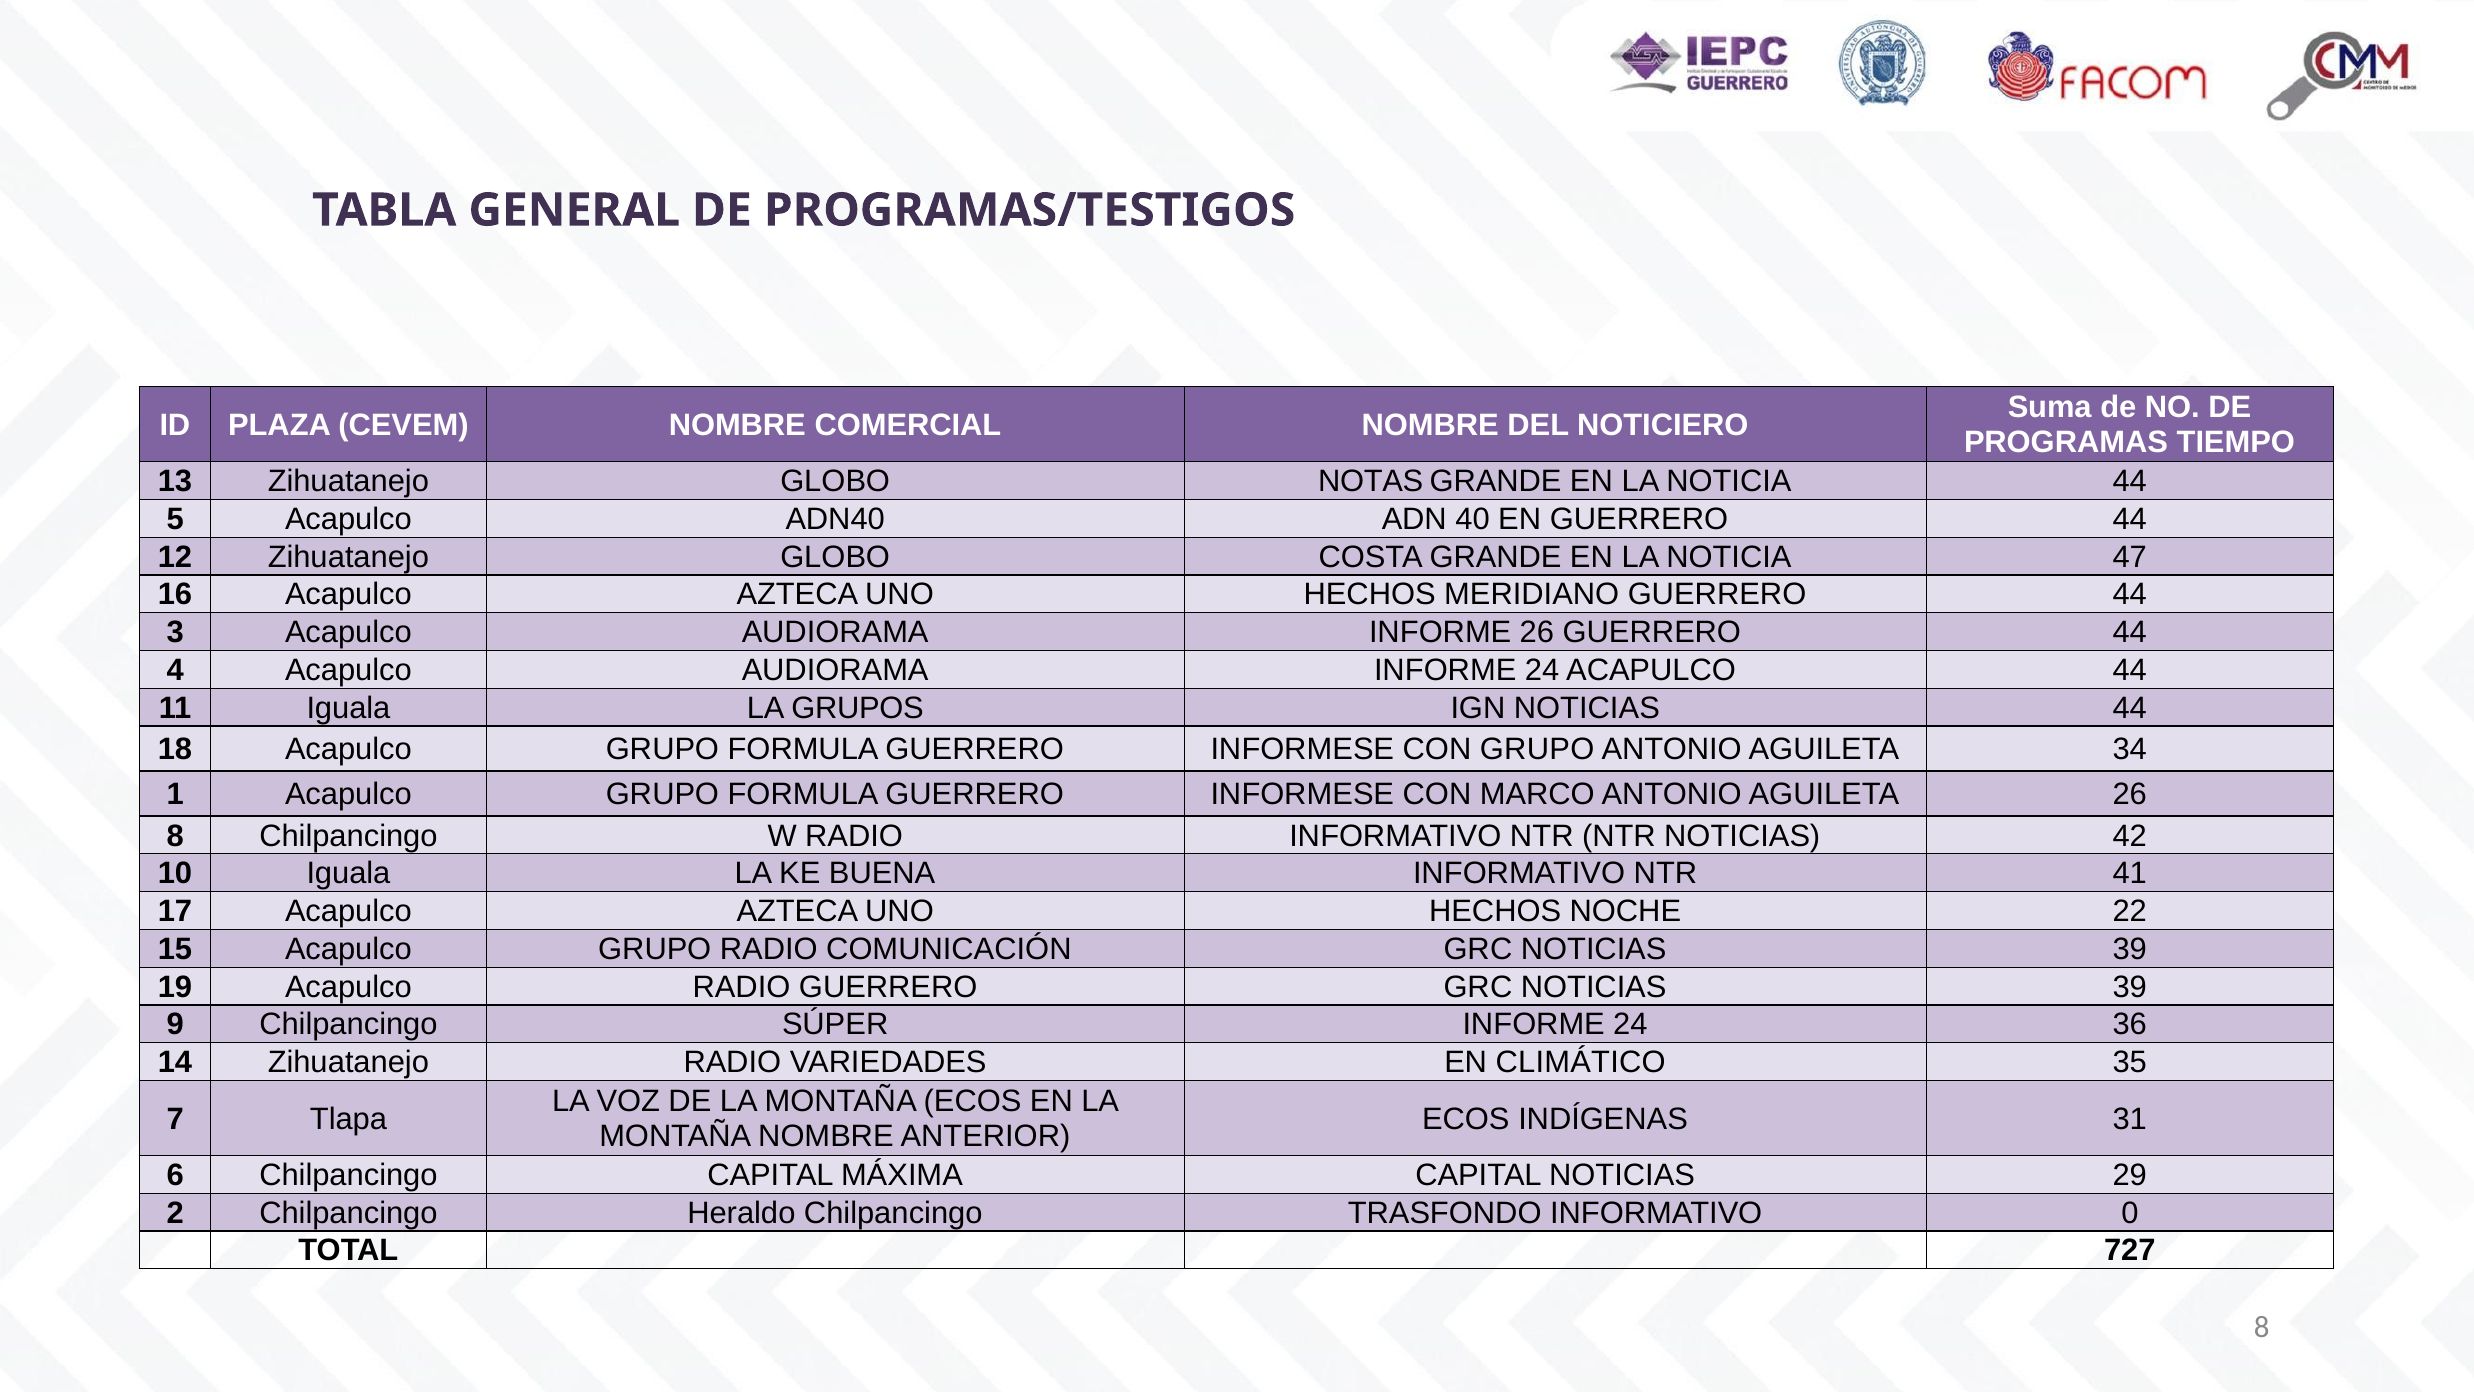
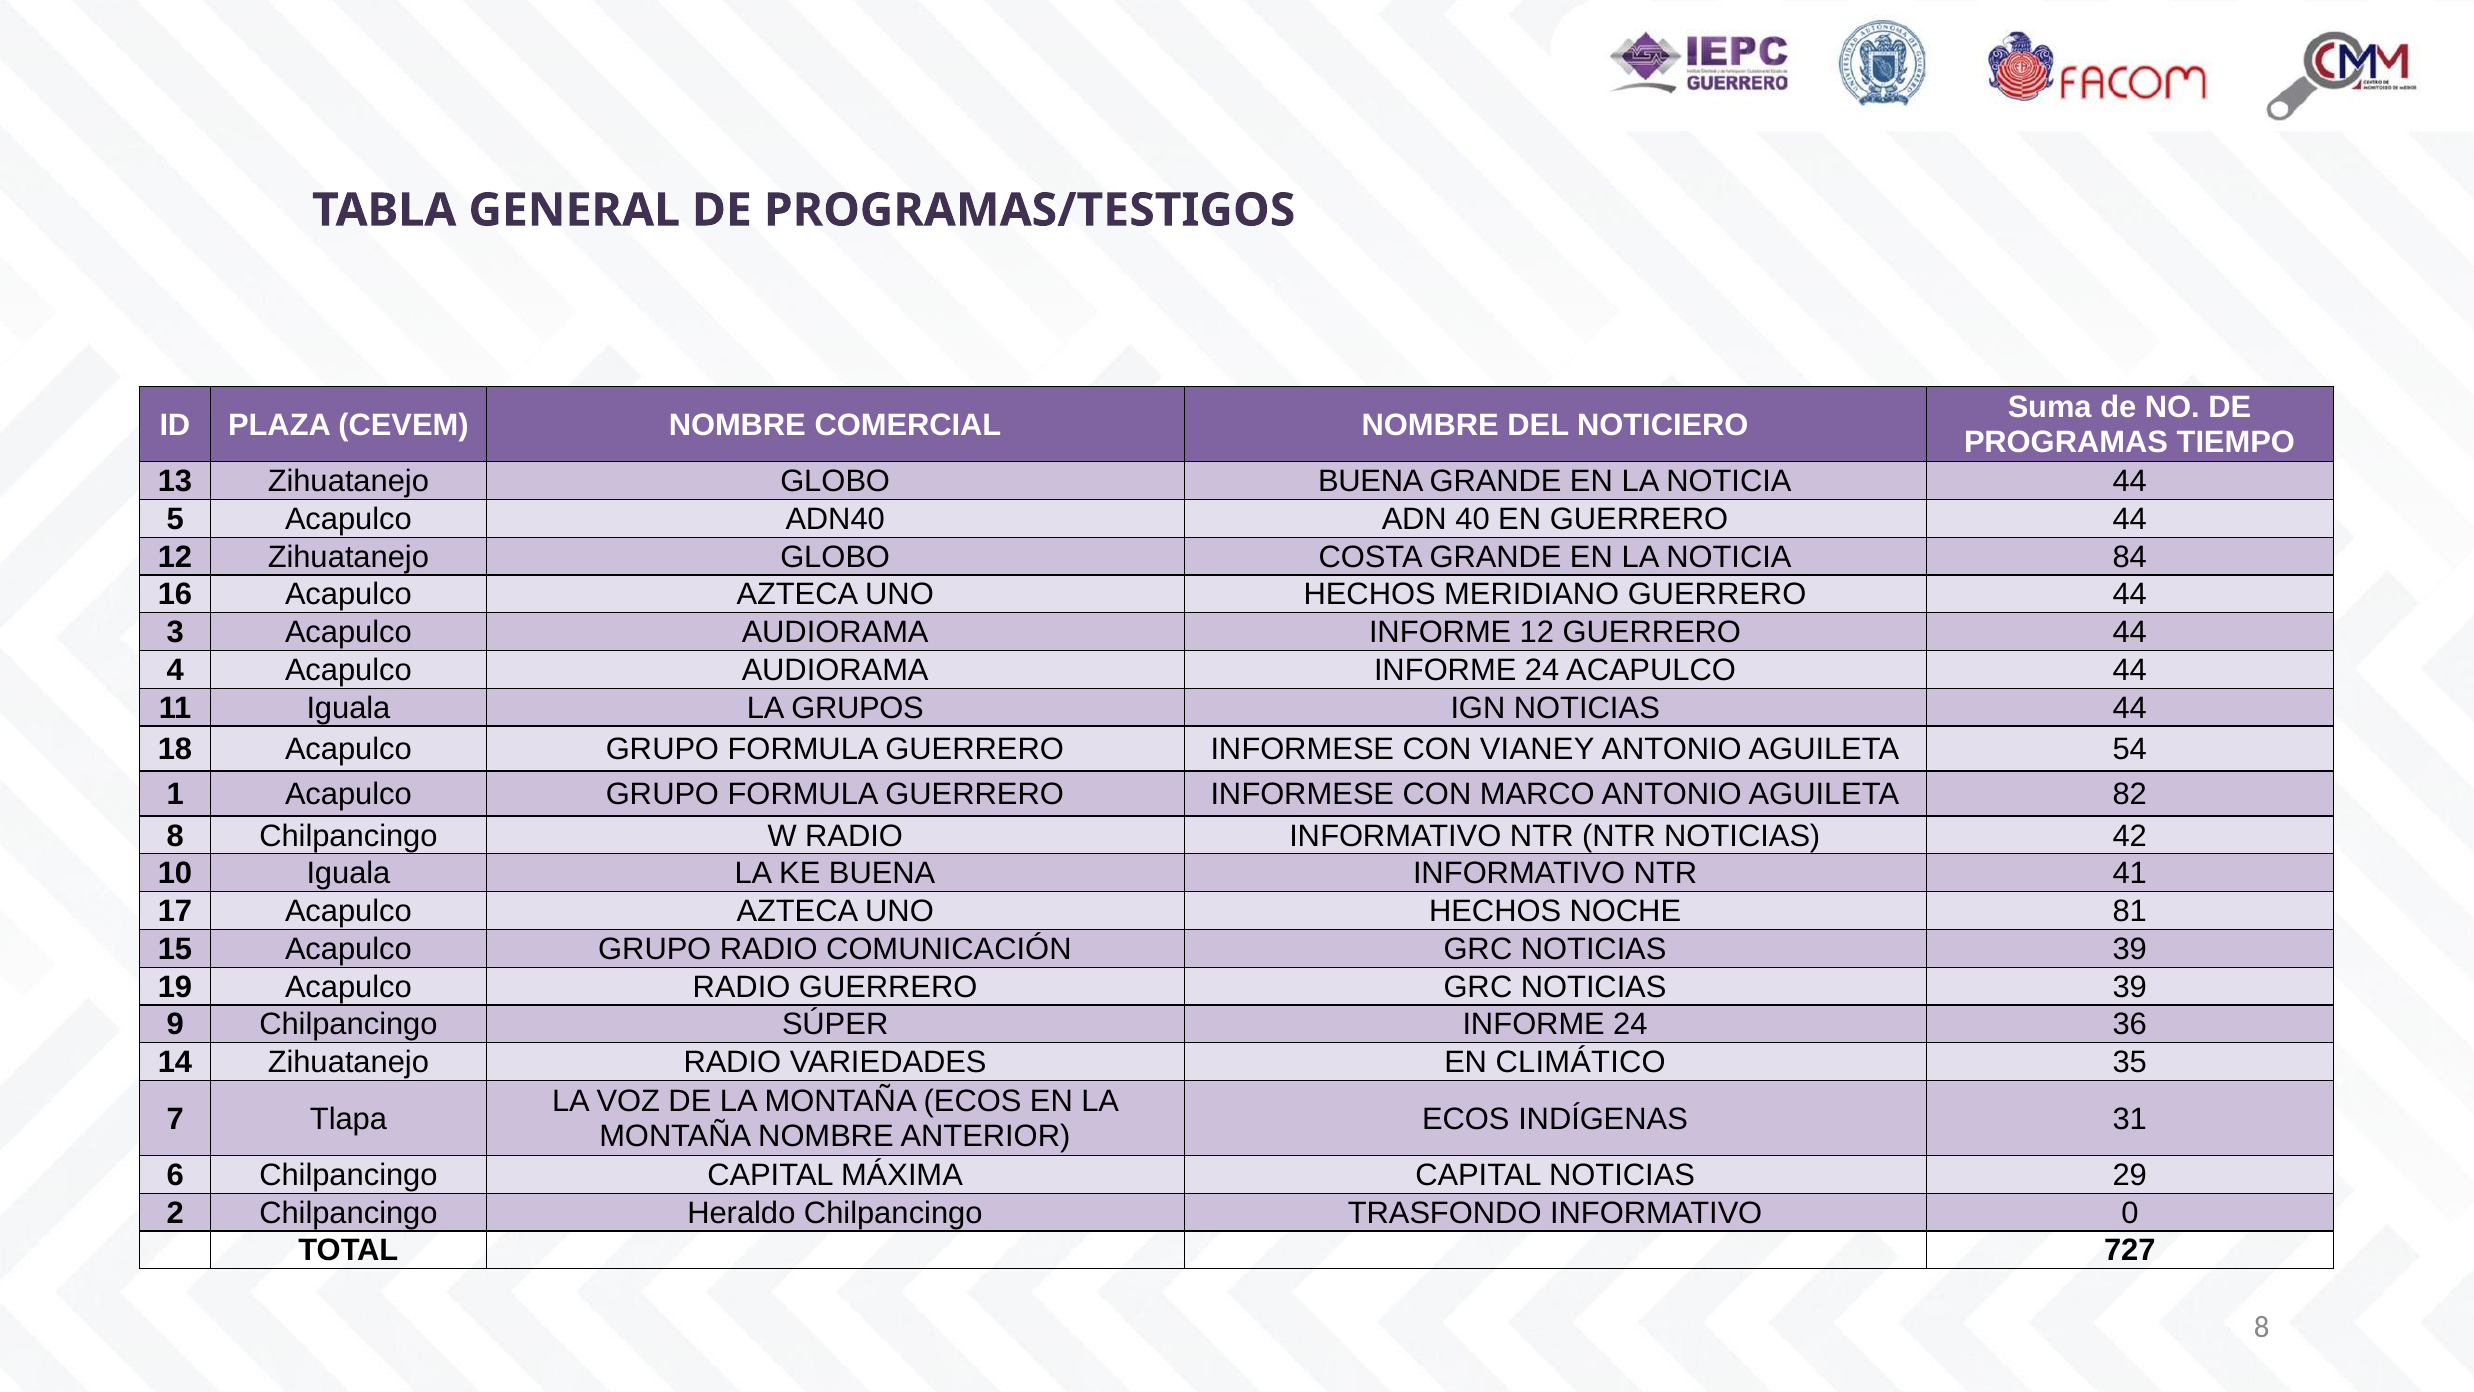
GLOBO NOTAS: NOTAS -> BUENA
47: 47 -> 84
INFORME 26: 26 -> 12
CON GRUPO: GRUPO -> VIANEY
34: 34 -> 54
AGUILETA 26: 26 -> 82
22: 22 -> 81
